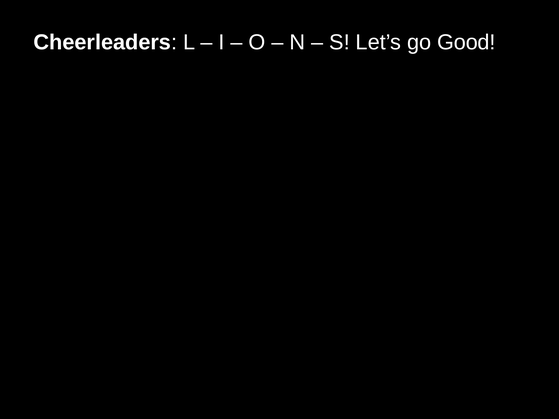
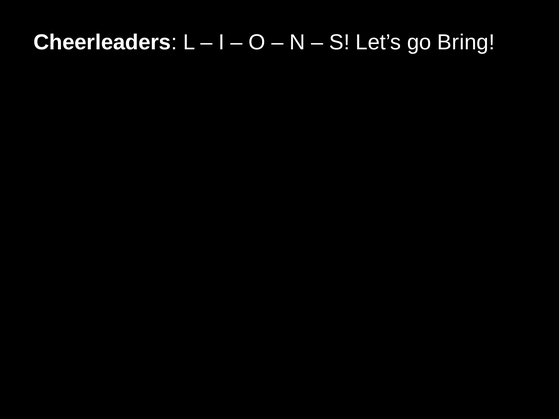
Good: Good -> Bring
